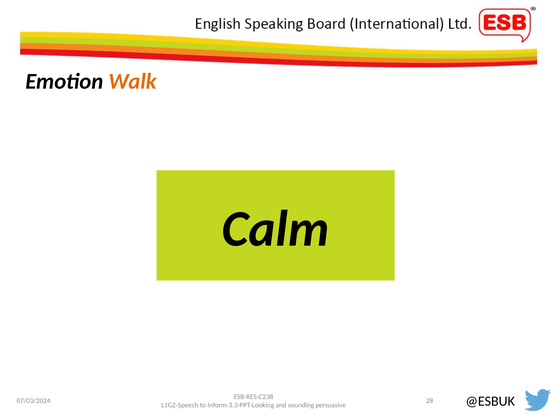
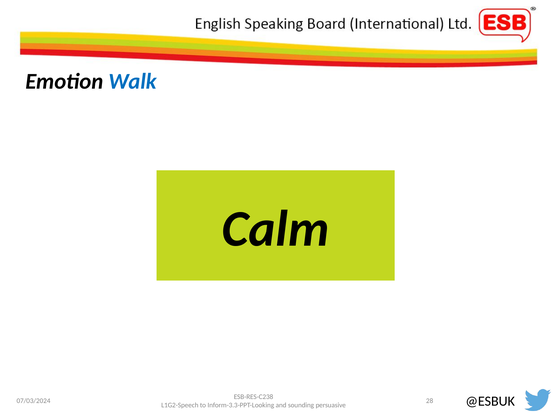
Walk colour: orange -> blue
